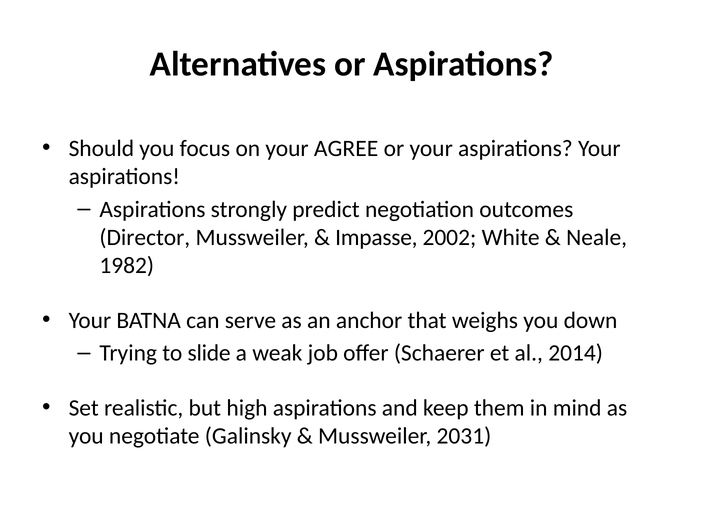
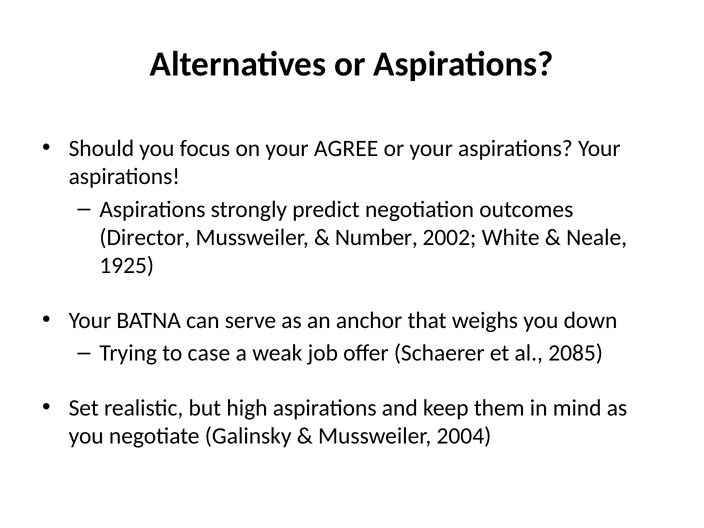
Impasse: Impasse -> Number
1982: 1982 -> 1925
slide: slide -> case
2014: 2014 -> 2085
2031: 2031 -> 2004
